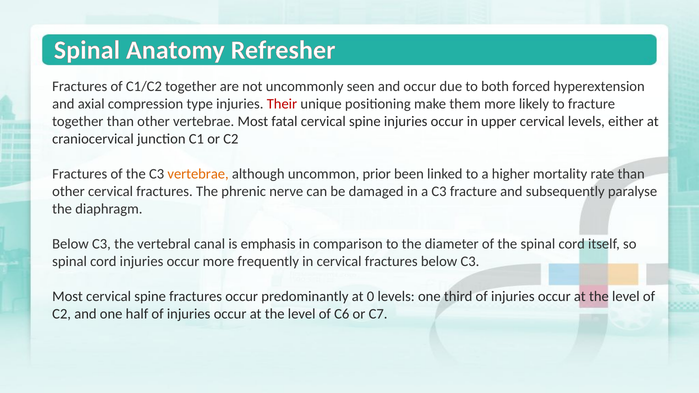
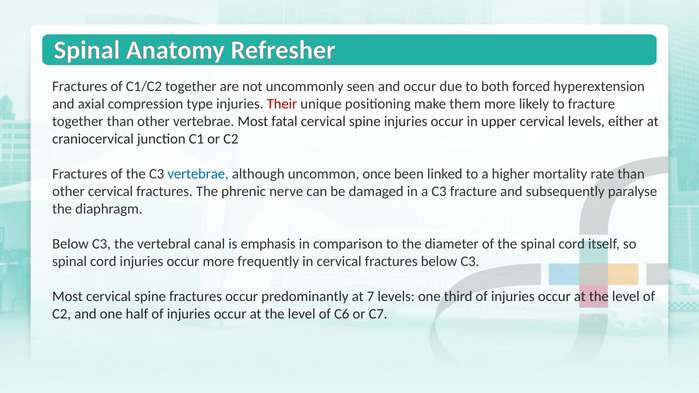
vertebrae at (198, 174) colour: orange -> blue
prior: prior -> once
0: 0 -> 7
